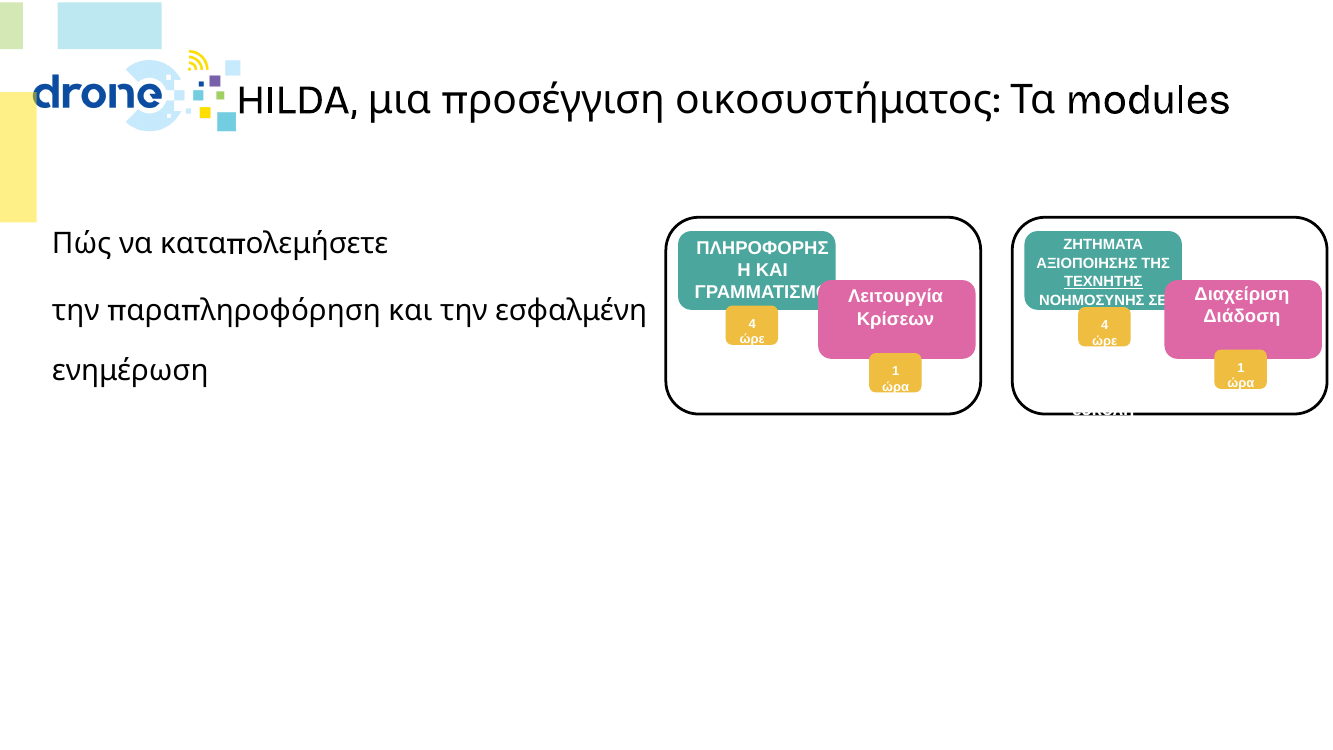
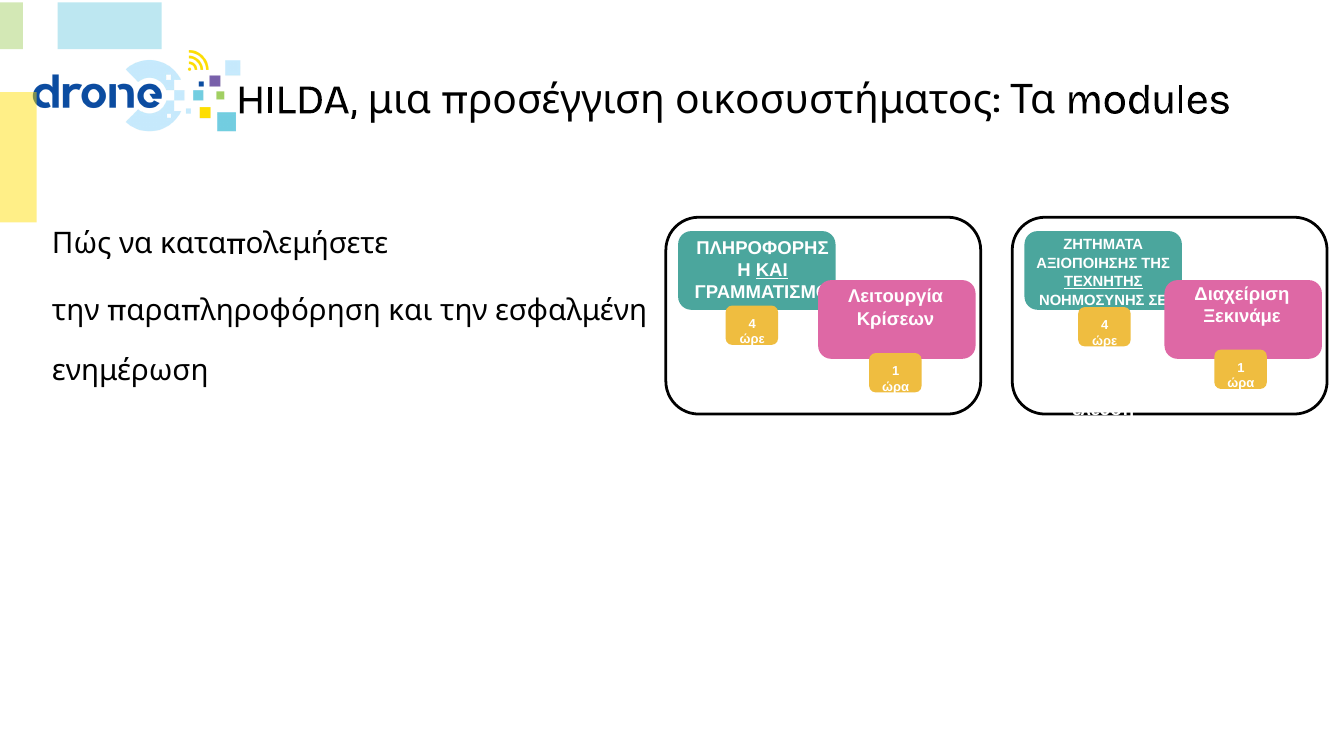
ΚΑΙ underline: none -> present
Διάδοση: Διάδοση -> Ξεκινάμε
εύκολη: εύκολη -> έλευση
